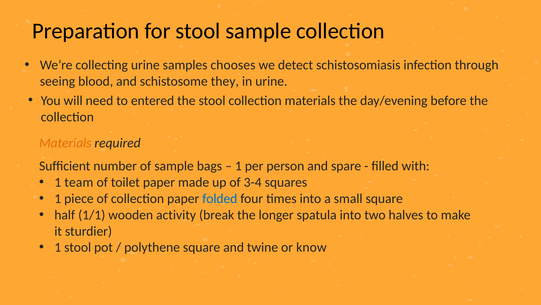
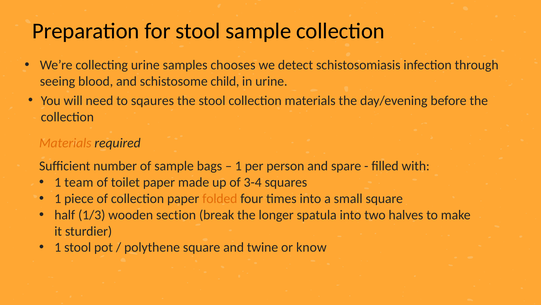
they: they -> child
entered: entered -> sqaures
folded colour: blue -> orange
1/1: 1/1 -> 1/3
activity: activity -> section
